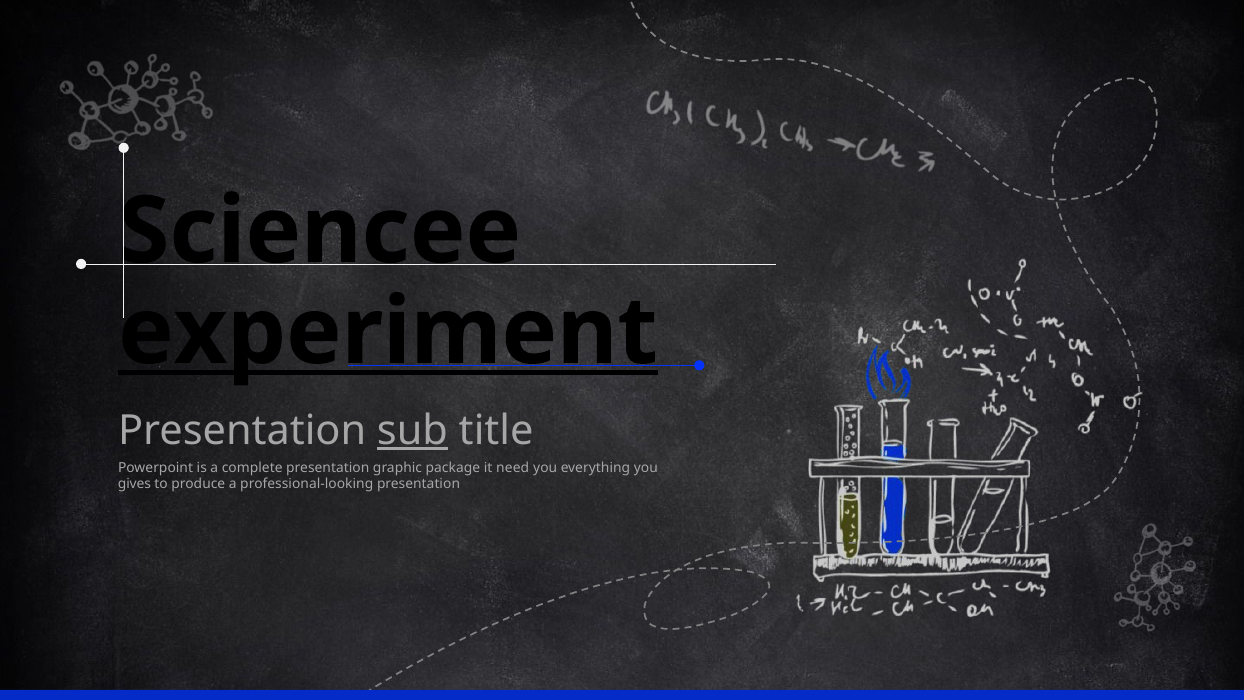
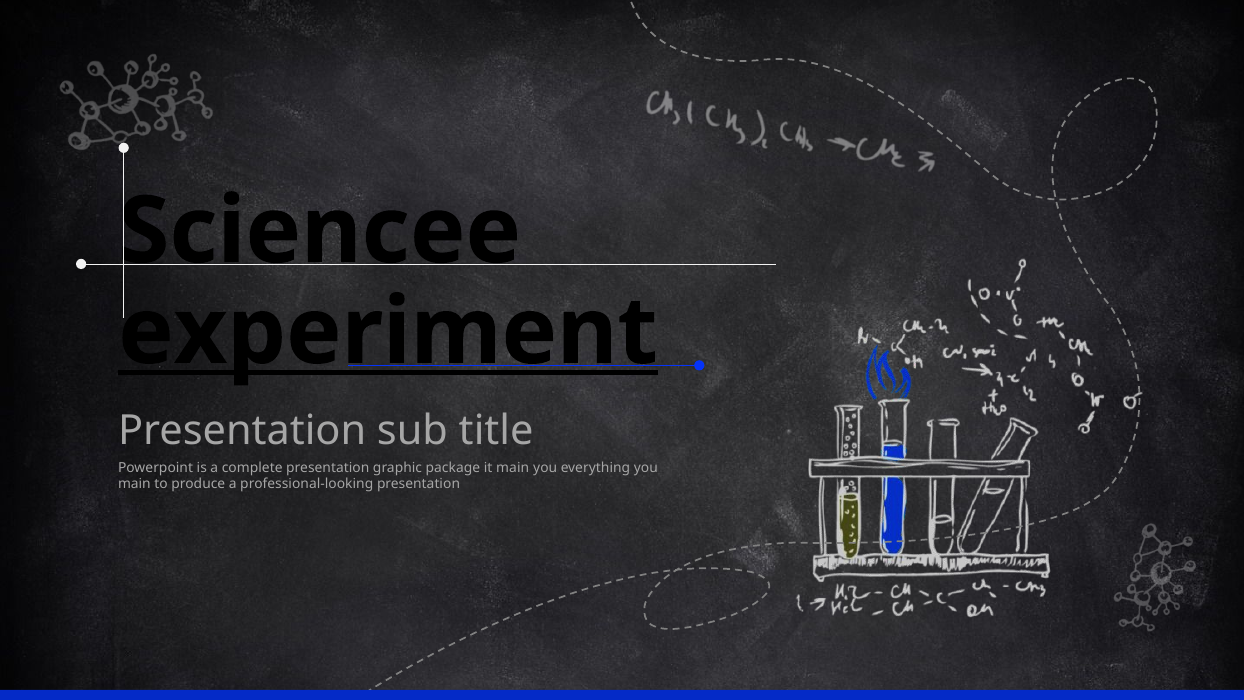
sub underline: present -> none
it need: need -> main
gives at (134, 484): gives -> main
